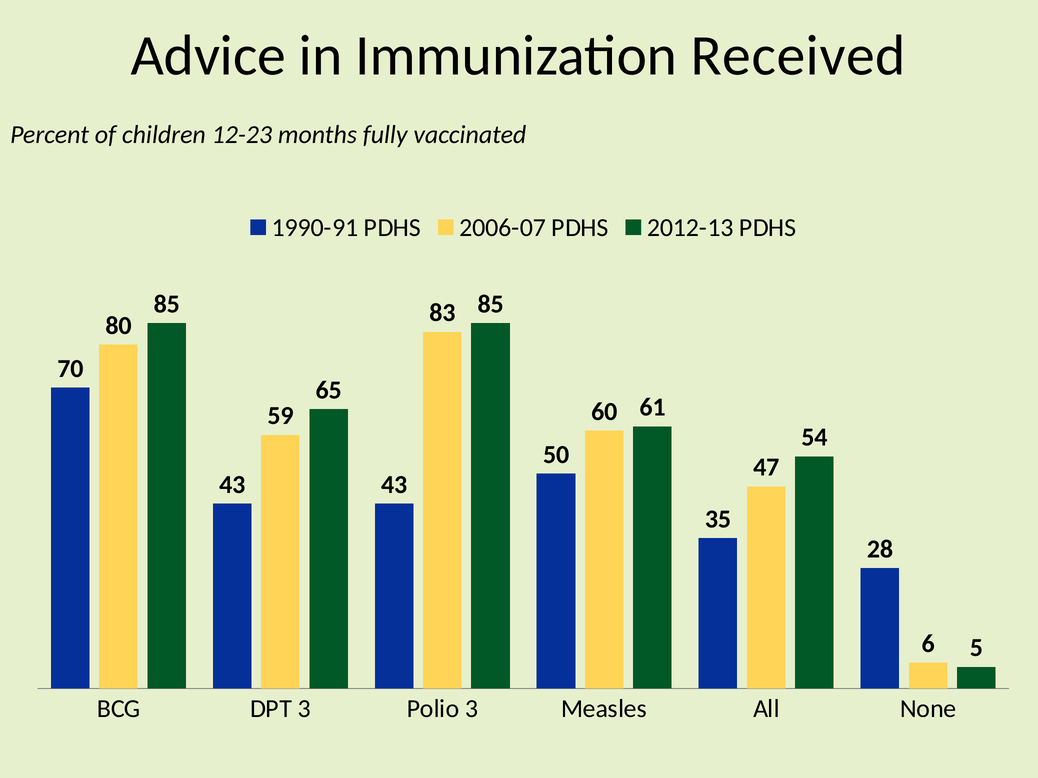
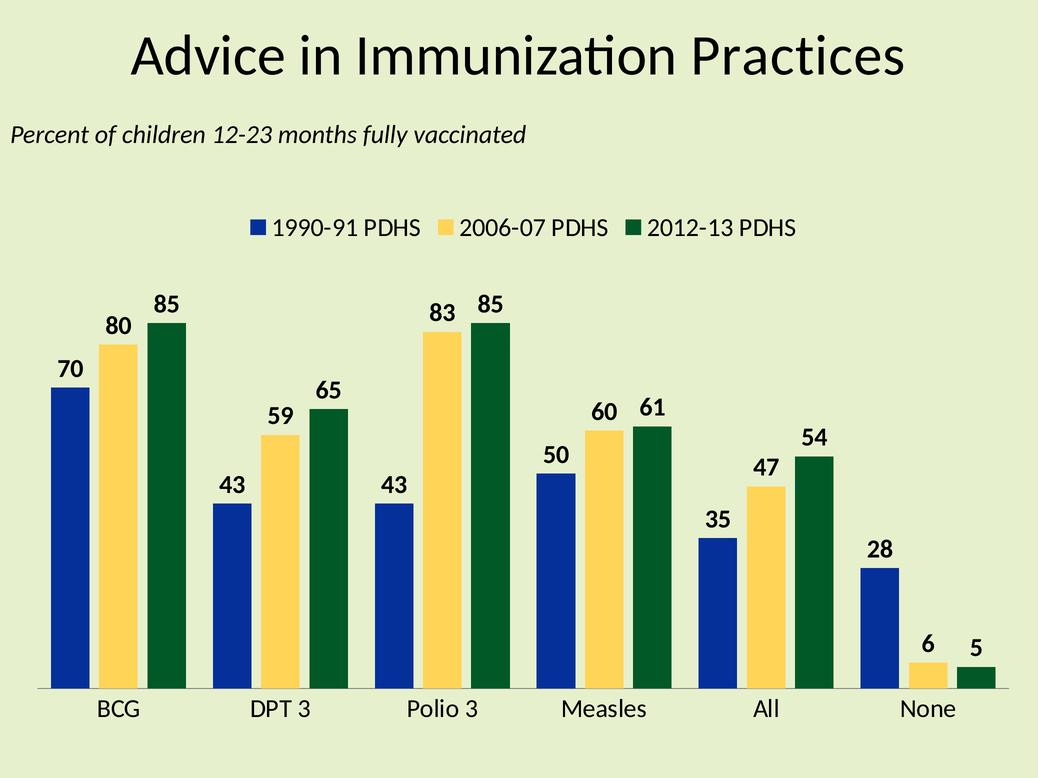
Received: Received -> Practices
